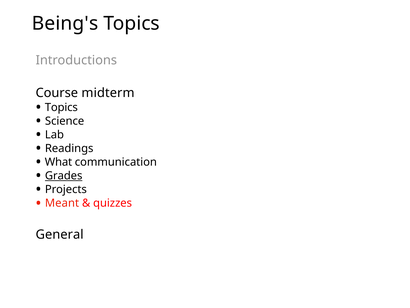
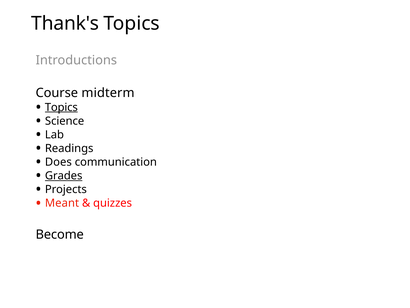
Being's: Being's -> Thank's
Topics at (61, 107) underline: none -> present
What: What -> Does
General: General -> Become
